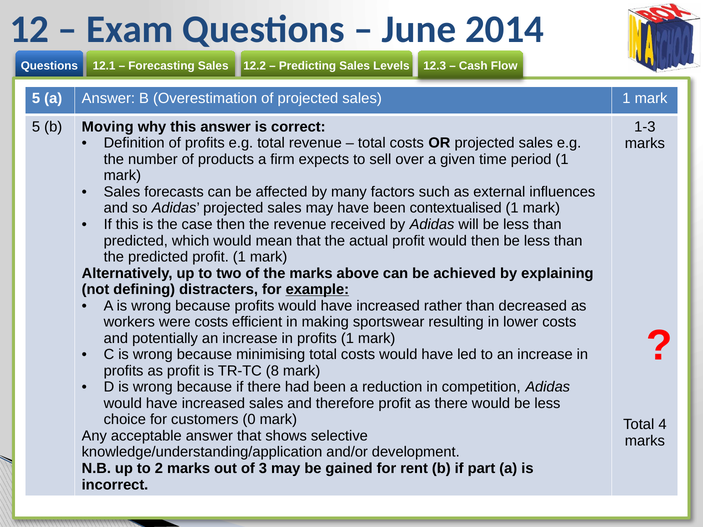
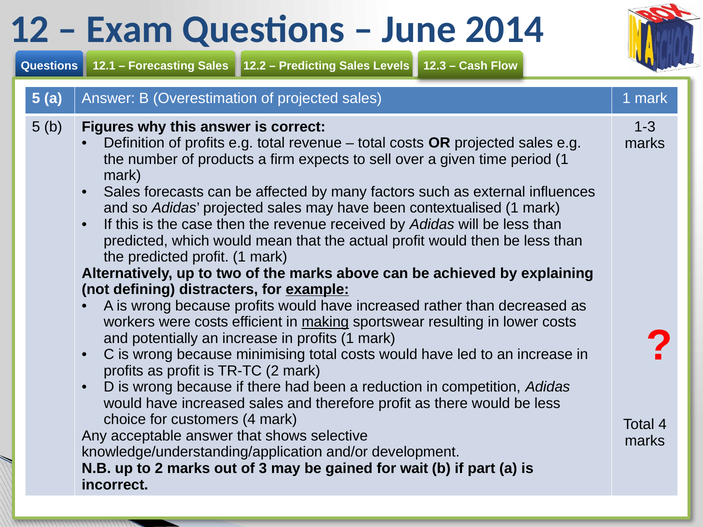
Moving: Moving -> Figures
making underline: none -> present
TR-TC 8: 8 -> 2
customers 0: 0 -> 4
rent: rent -> wait
